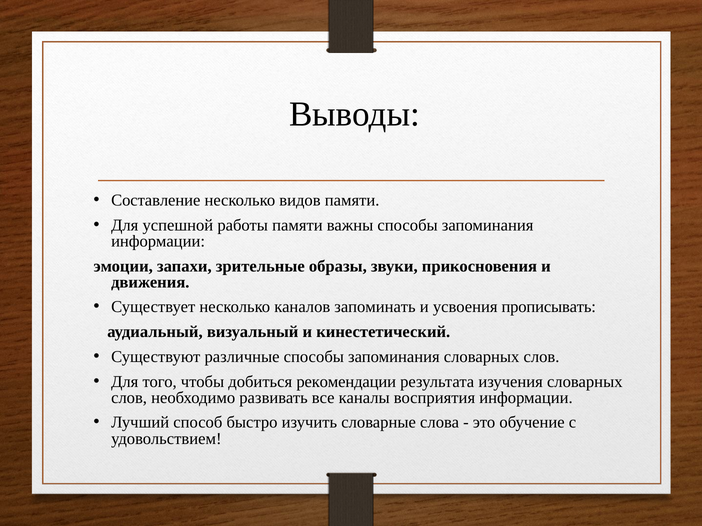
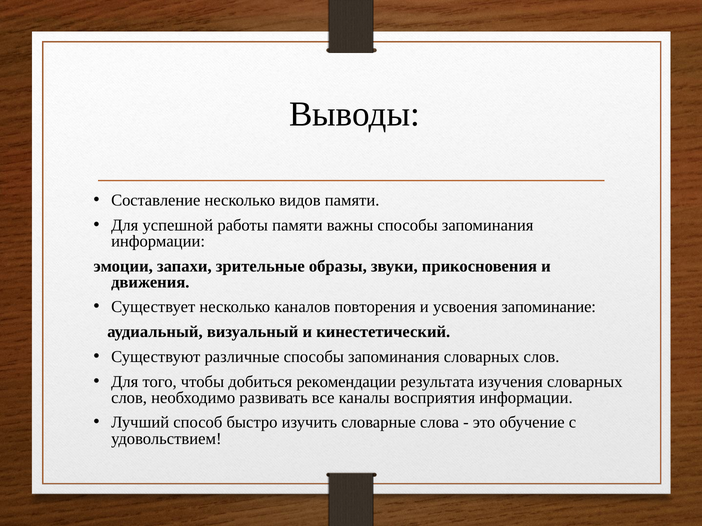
запоминать: запоминать -> повторения
прописывать: прописывать -> запоминание
